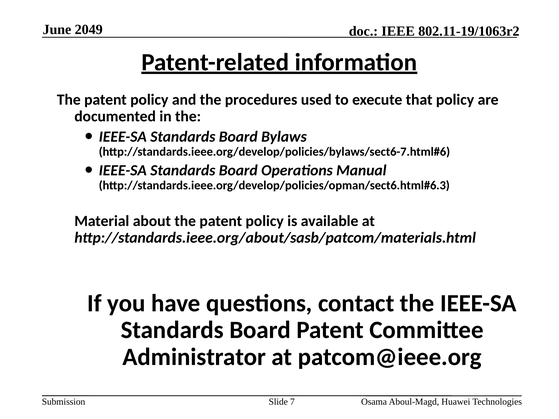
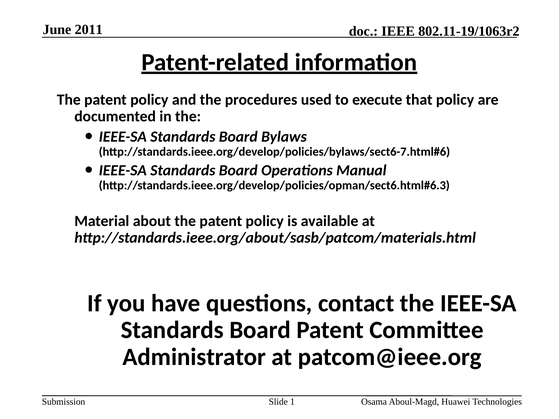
2049: 2049 -> 2011
7: 7 -> 1
